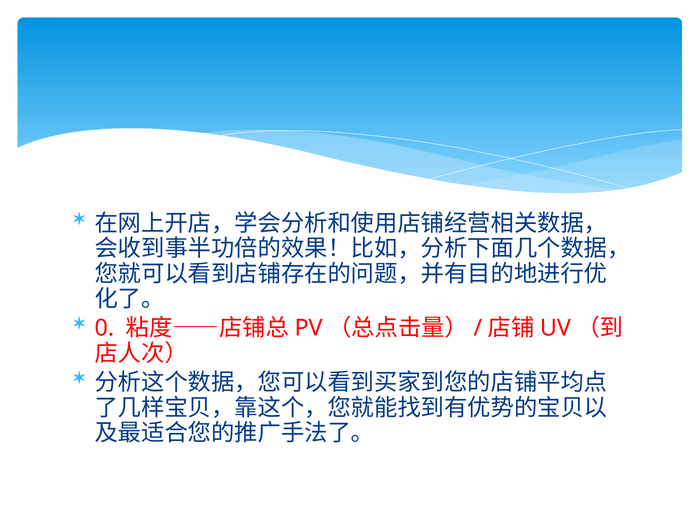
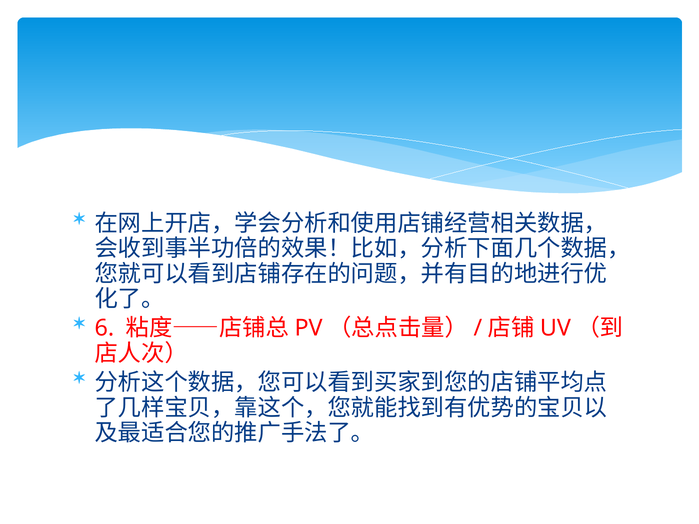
0: 0 -> 6
